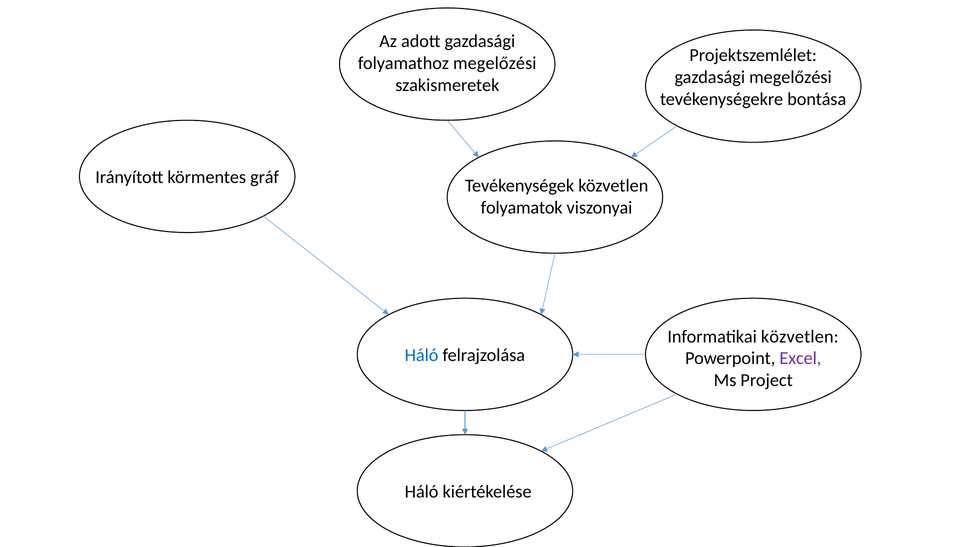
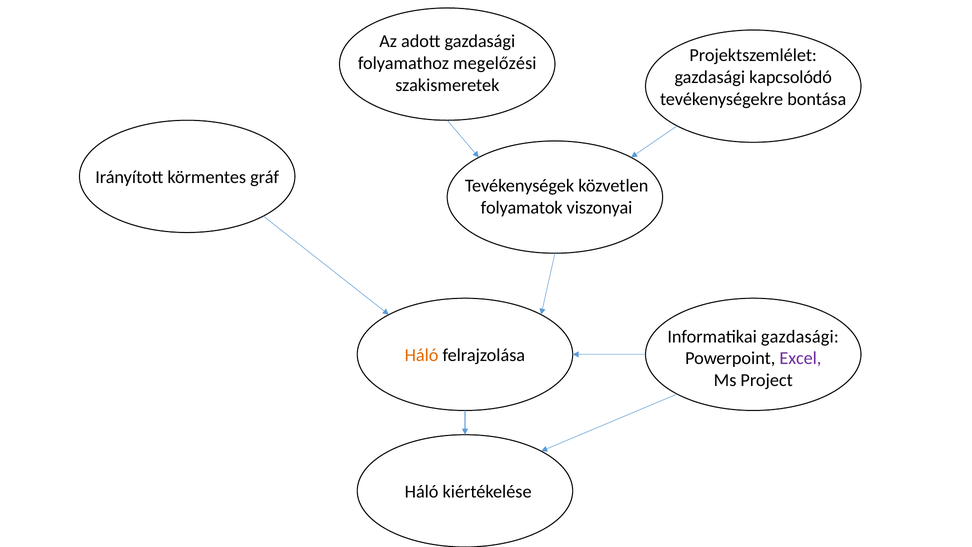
gazdasági megelőzési: megelőzési -> kapcsolódó
Informatikai közvetlen: közvetlen -> gazdasági
Háló at (422, 355) colour: blue -> orange
